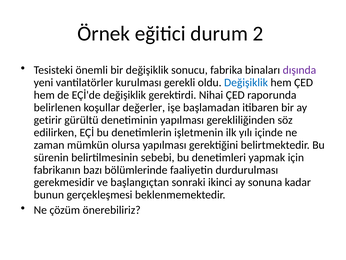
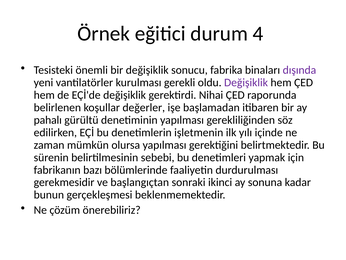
2: 2 -> 4
Değişiklik at (246, 82) colour: blue -> purple
getirir: getirir -> pahalı
